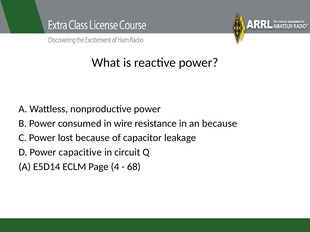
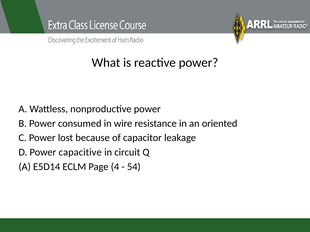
an because: because -> oriented
68: 68 -> 54
